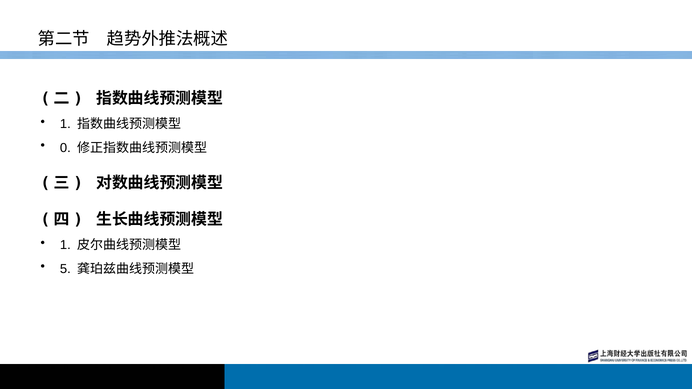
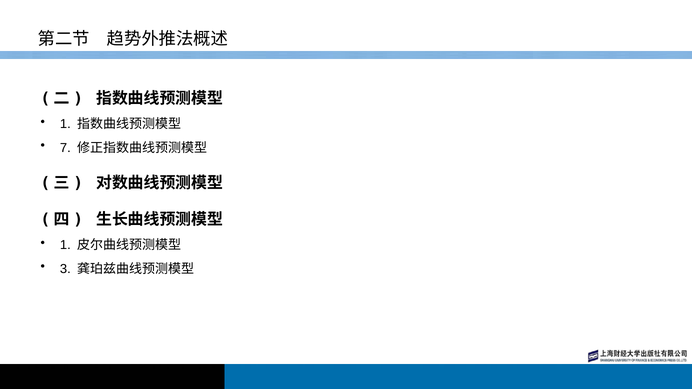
0: 0 -> 7
5: 5 -> 3
